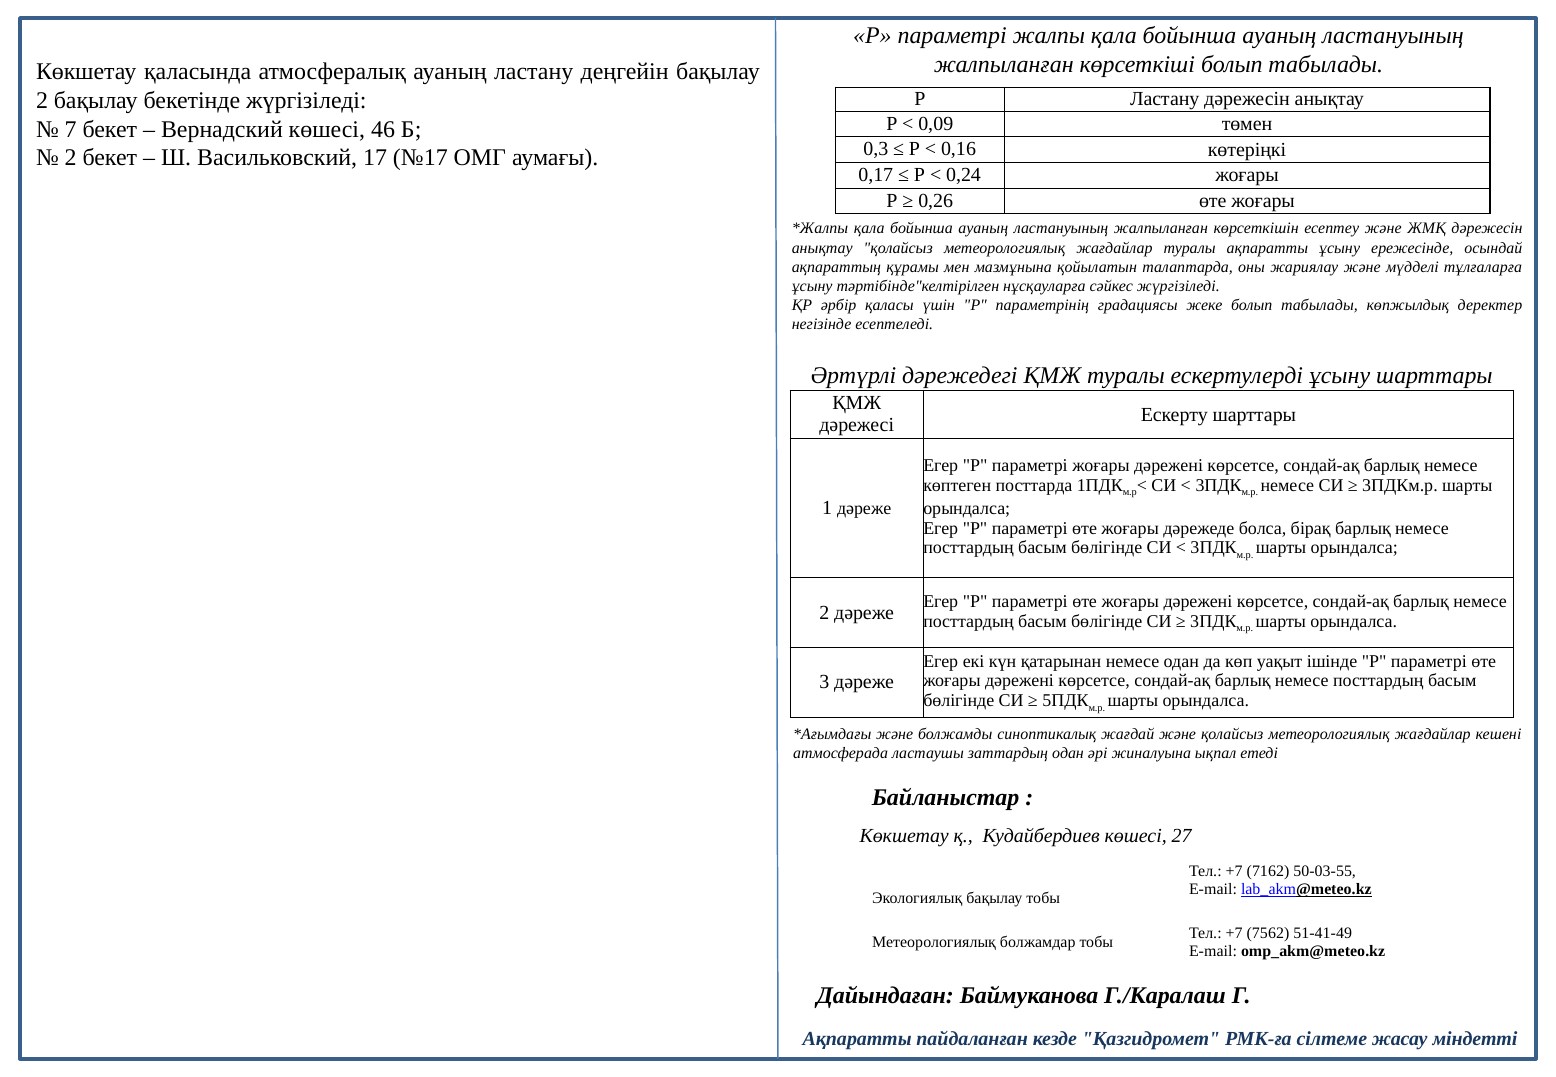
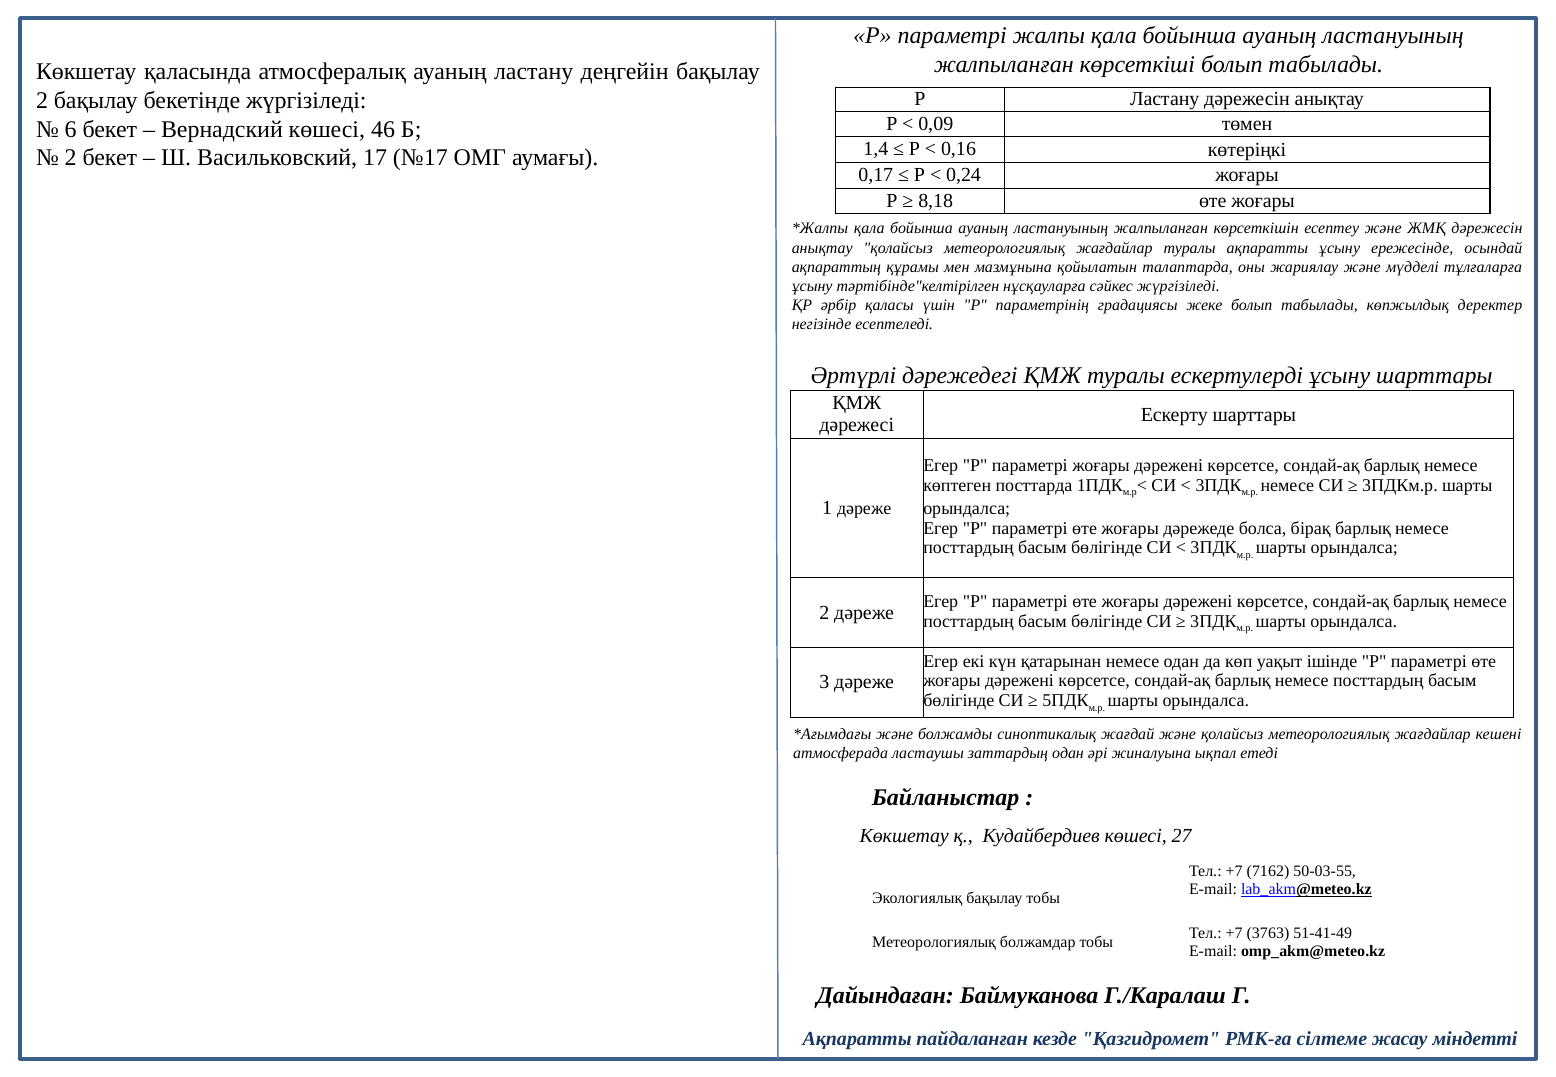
7: 7 -> 6
0,3: 0,3 -> 1,4
0,26: 0,26 -> 8,18
7562: 7562 -> 3763
